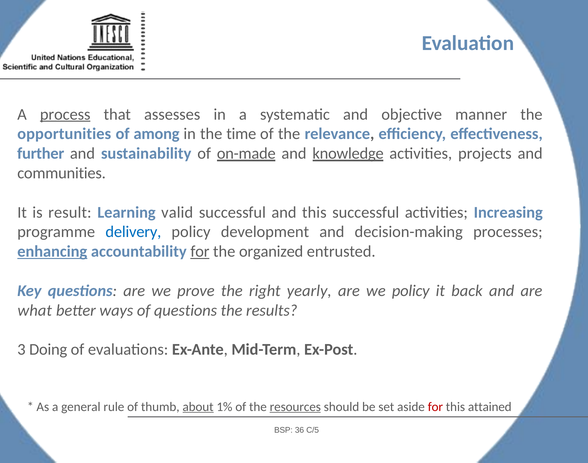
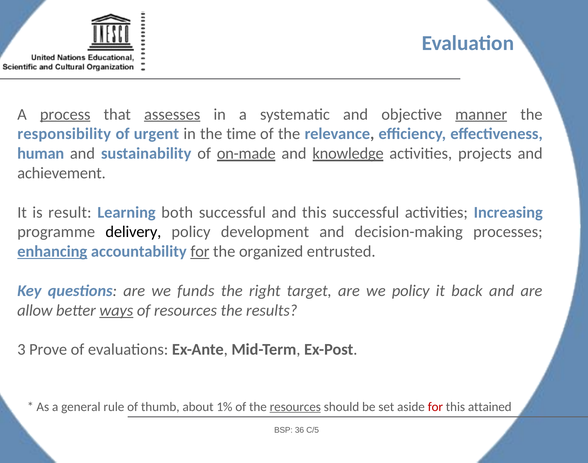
assesses underline: none -> present
manner underline: none -> present
opportunities: opportunities -> responsibility
among: among -> urgent
further: further -> human
communities: communities -> achievement
valid: valid -> both
delivery colour: blue -> black
prove: prove -> funds
yearly: yearly -> target
what: what -> allow
ways underline: none -> present
of questions: questions -> resources
Doing: Doing -> Prove
about underline: present -> none
